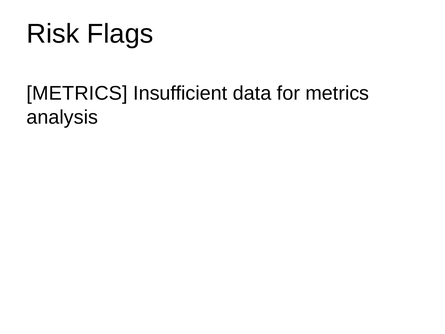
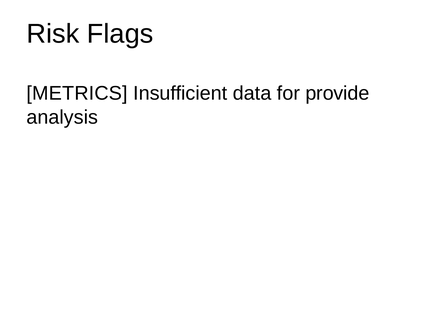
for metrics: metrics -> provide
